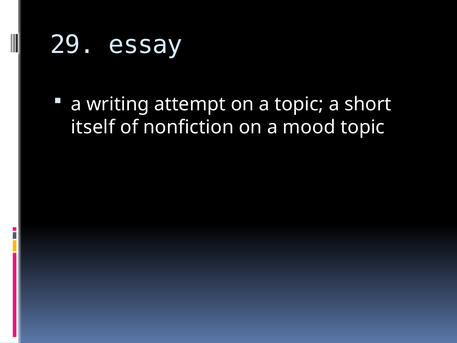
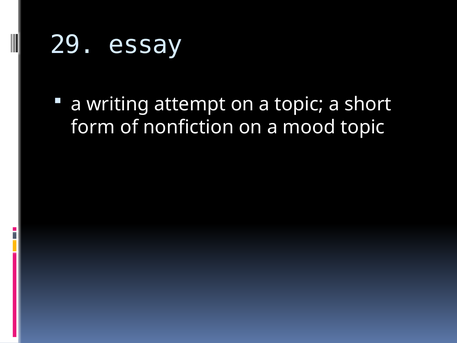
itself: itself -> form
